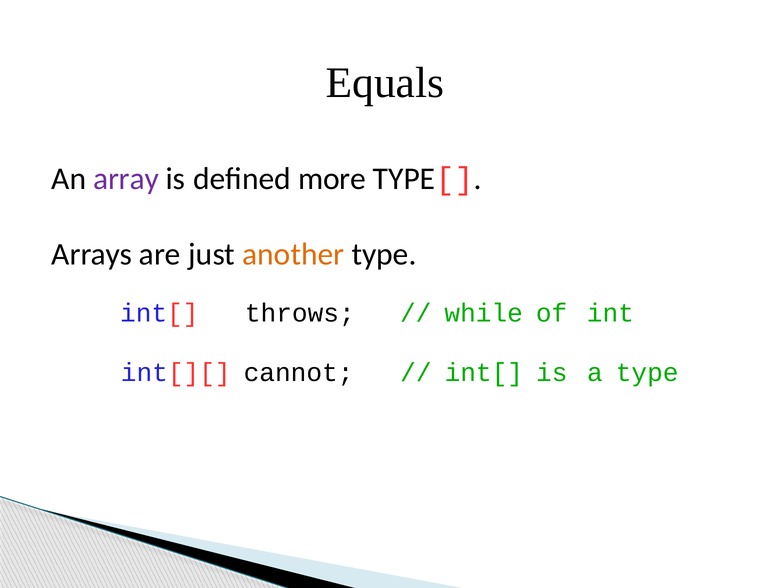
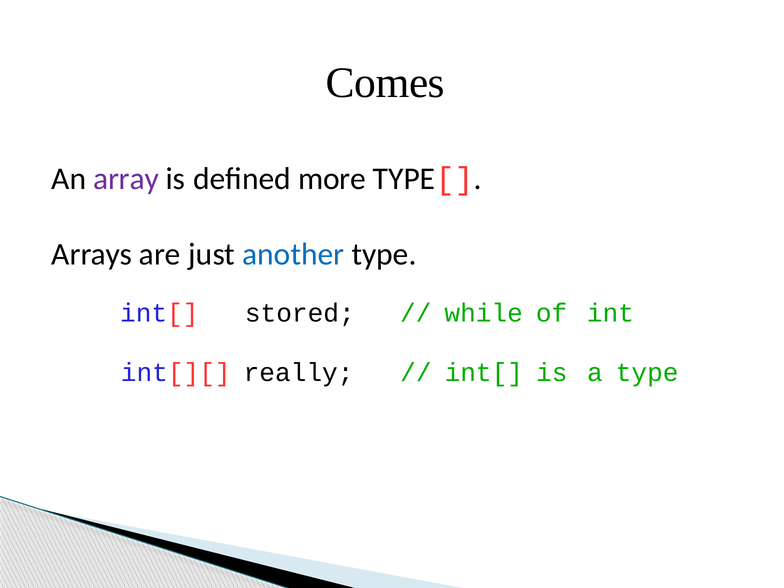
Equals: Equals -> Comes
another colour: orange -> blue
throws: throws -> stored
cannot: cannot -> really
